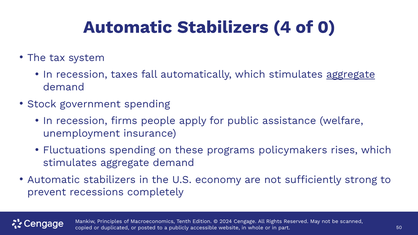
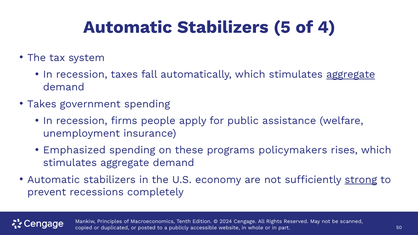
4: 4 -> 5
0: 0 -> 4
Stock: Stock -> Takes
Fluctuations: Fluctuations -> Emphasized
strong underline: none -> present
